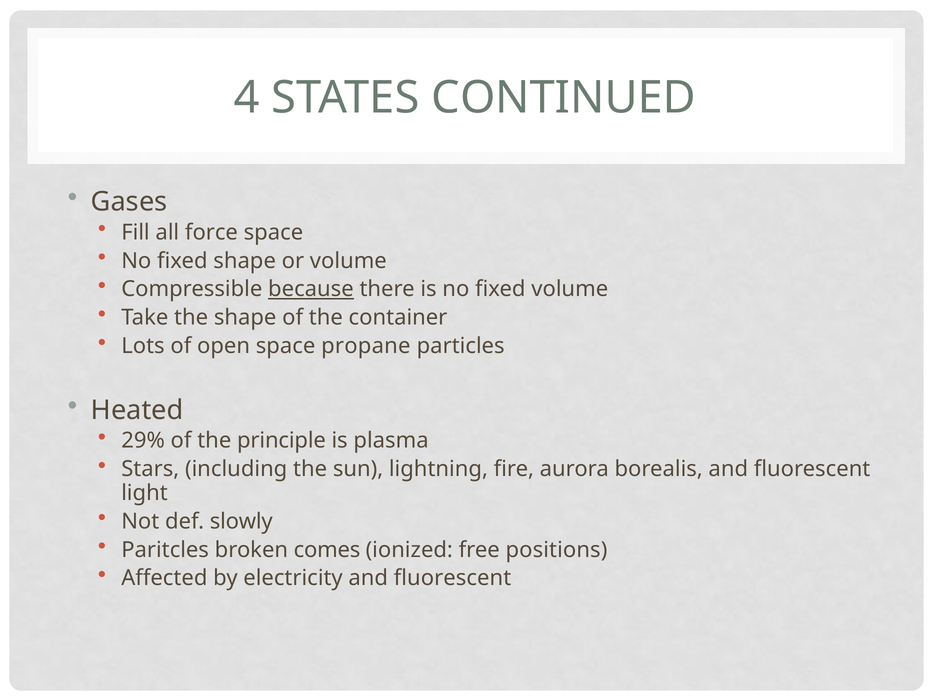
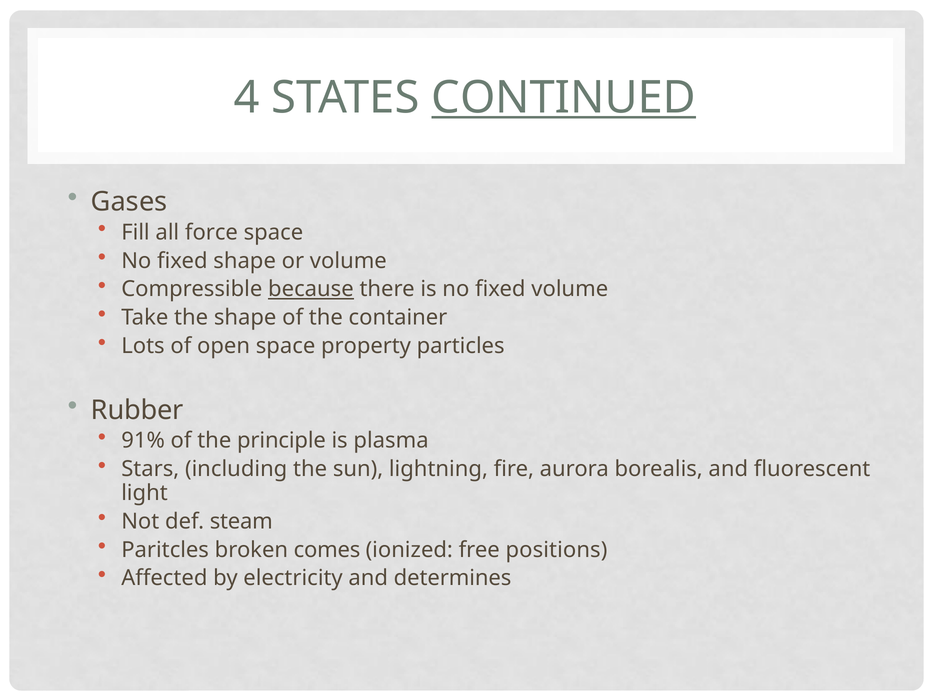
CONTINUED underline: none -> present
propane: propane -> property
Heated: Heated -> Rubber
29%: 29% -> 91%
slowly: slowly -> steam
electricity and fluorescent: fluorescent -> determines
